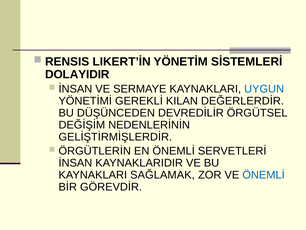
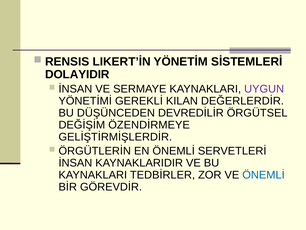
UYGUN colour: blue -> purple
NEDENLERİNİN: NEDENLERİNİN -> ÖZENDİRMEYE
SAĞLAMAK: SAĞLAMAK -> TEDBİRLER
